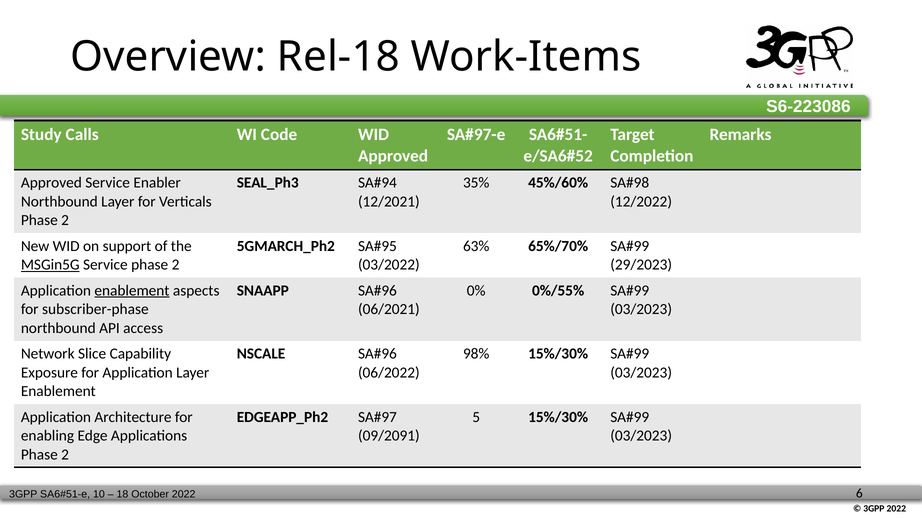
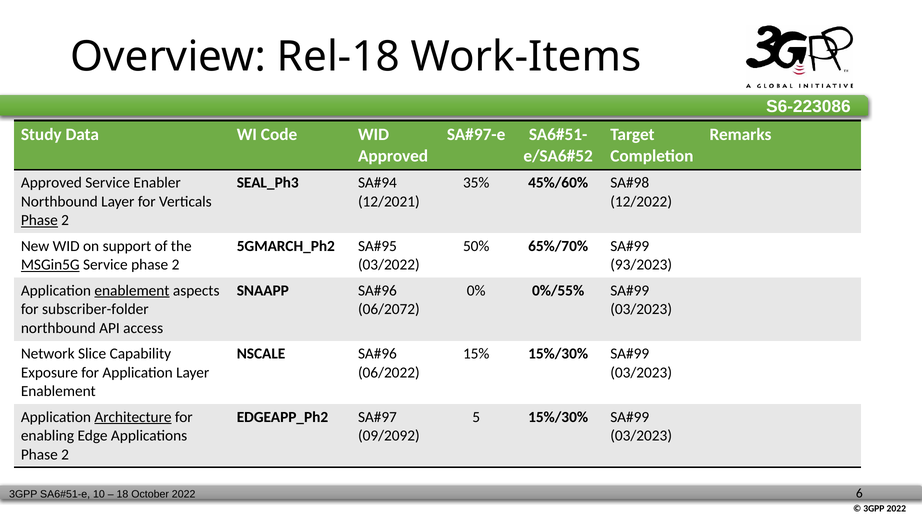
Calls: Calls -> Data
Phase at (39, 220) underline: none -> present
63%: 63% -> 50%
29/2023: 29/2023 -> 93/2023
subscriber-phase: subscriber-phase -> subscriber-folder
06/2021: 06/2021 -> 06/2072
98%: 98% -> 15%
Architecture underline: none -> present
09/2091: 09/2091 -> 09/2092
